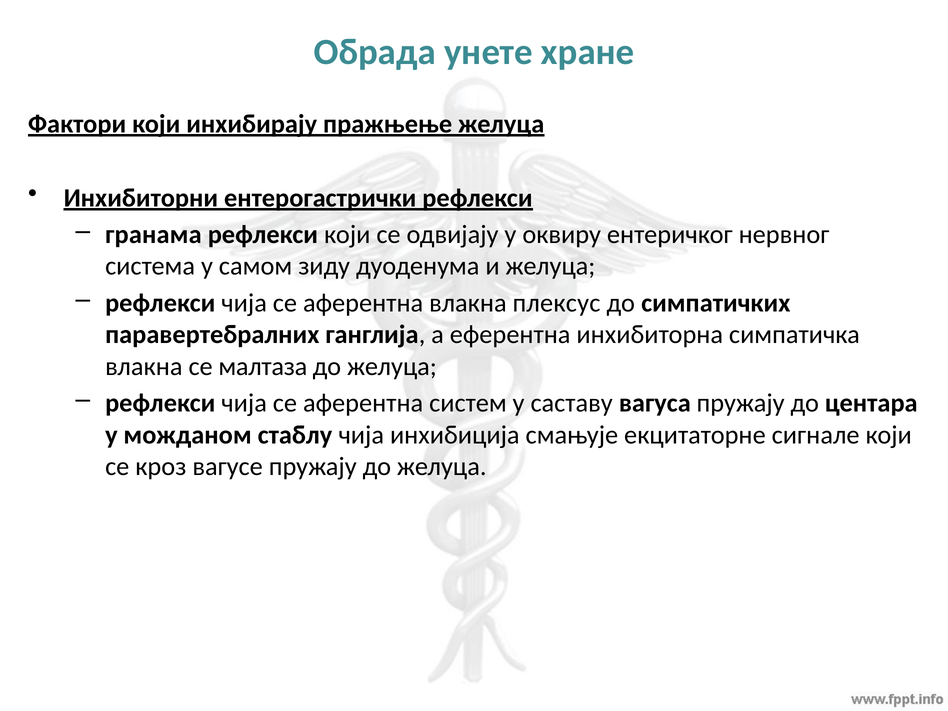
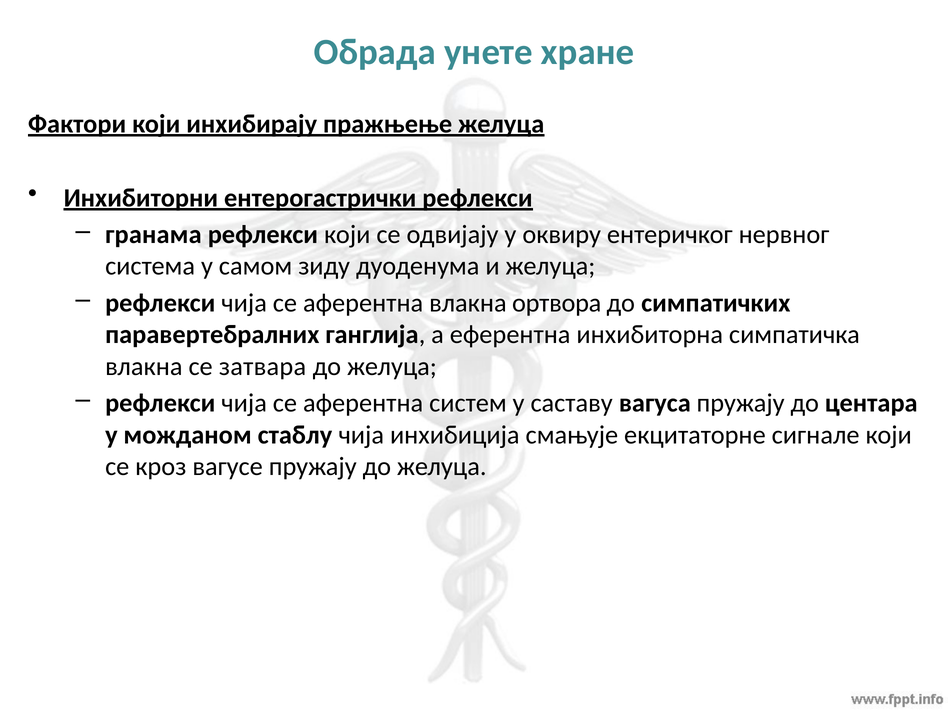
плексус: плексус -> ортвора
малтаза: малтаза -> затвара
